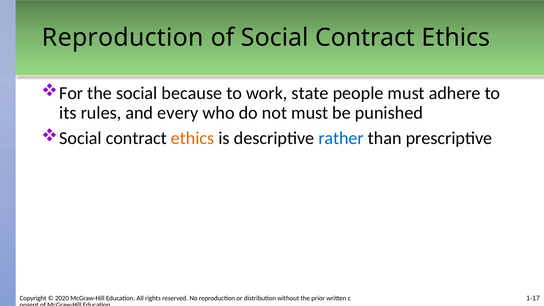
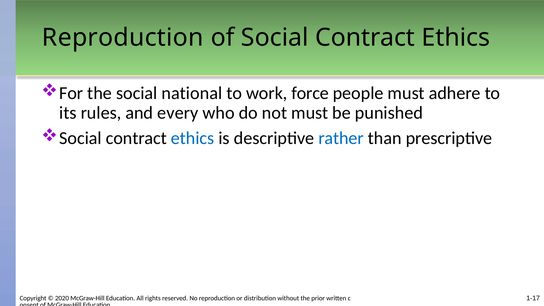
because: because -> national
state: state -> force
ethics at (193, 138) colour: orange -> blue
